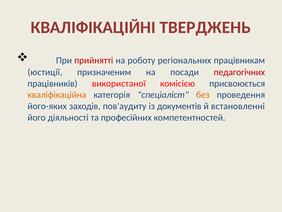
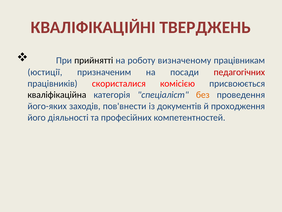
прийнятті colour: red -> black
регіональних: регіональних -> визначеному
використаної: використаної -> скористалися
кваліфікаційна colour: orange -> black
пов'аудиту: пов'аудиту -> пов'внести
встановленні: встановленні -> проходження
